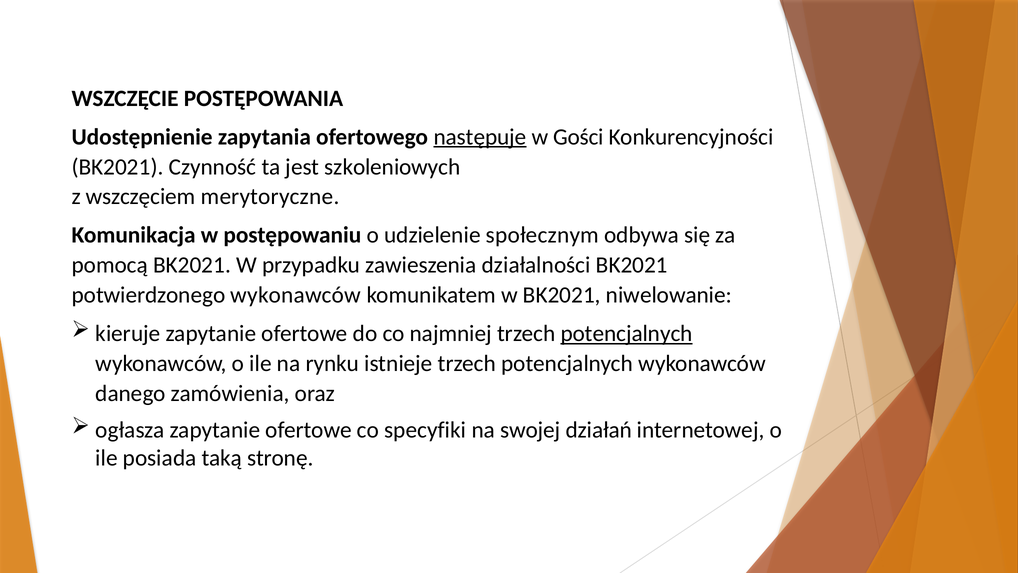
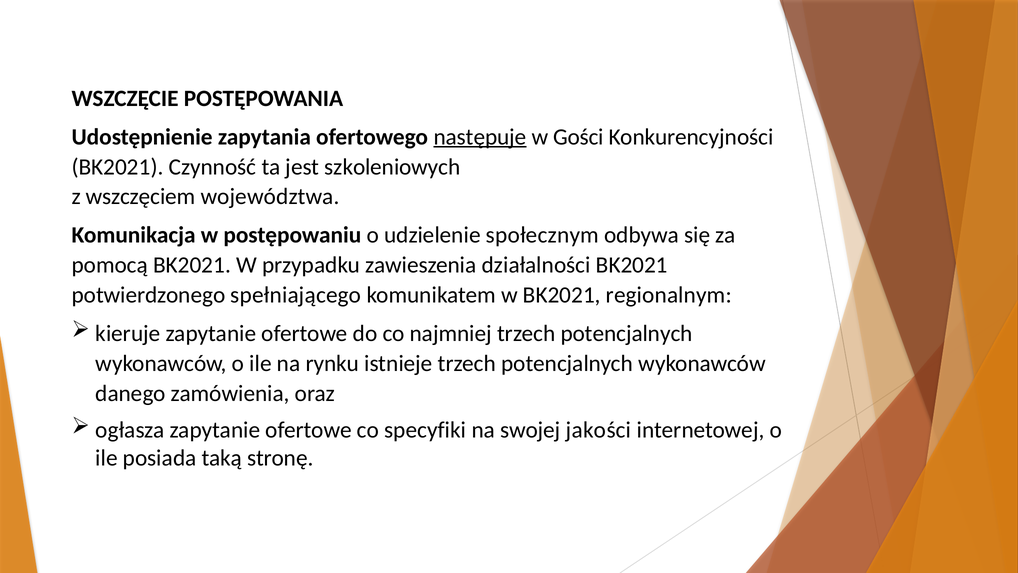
merytoryczne: merytoryczne -> województwa
potwierdzonego wykonawców: wykonawców -> spełniającego
niwelowanie: niwelowanie -> regionalnym
potencjalnych at (627, 333) underline: present -> none
działań: działań -> jakości
